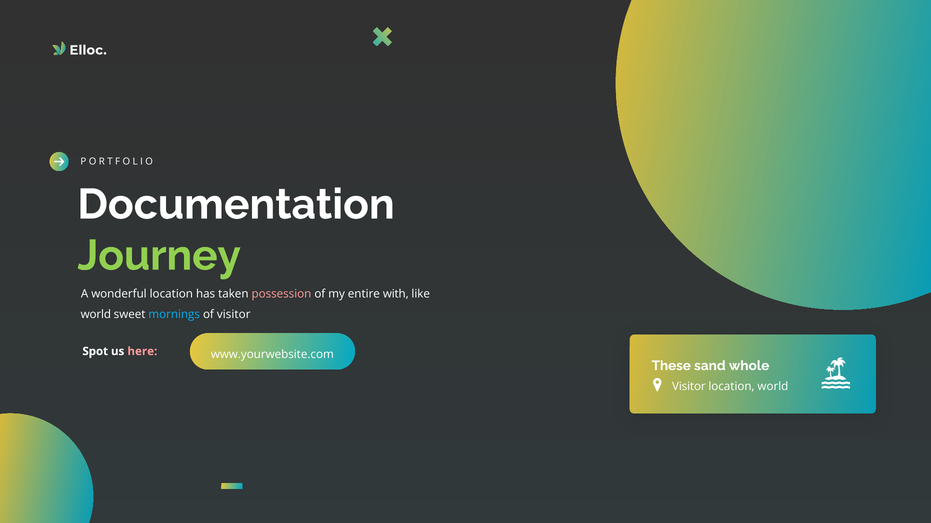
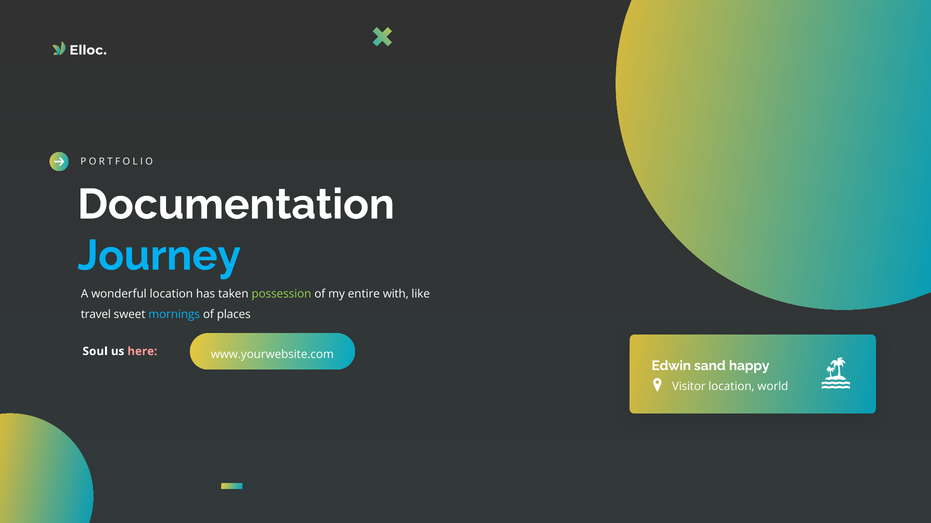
Journey colour: light green -> light blue
possession colour: pink -> light green
world at (96, 315): world -> travel
of visitor: visitor -> places
Spot: Spot -> Soul
These: These -> Edwin
whole: whole -> happy
